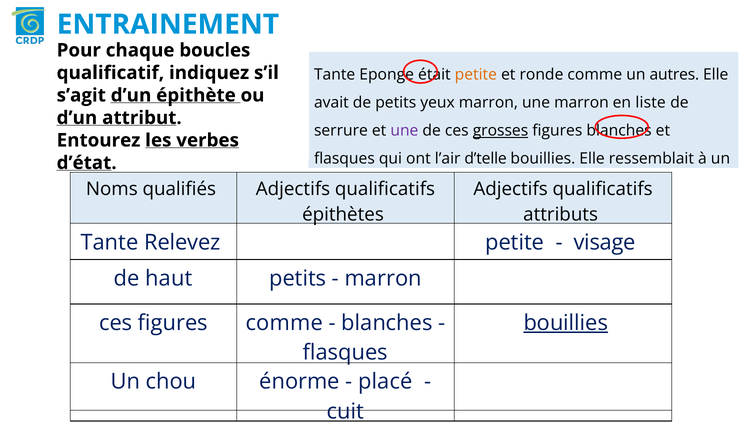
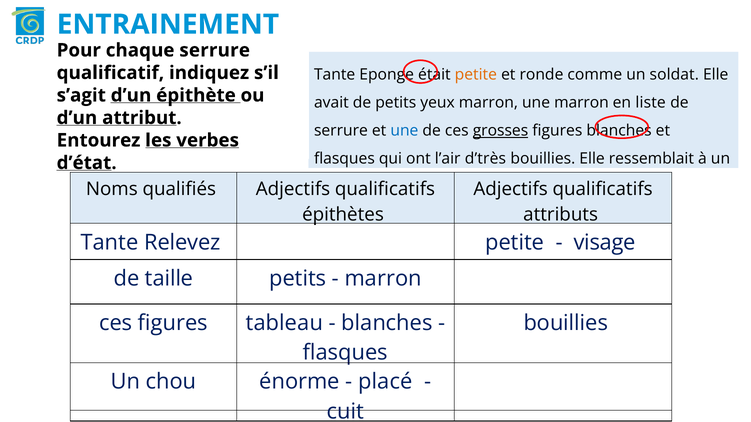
chaque boucles: boucles -> serrure
autres: autres -> soldat
une at (404, 131) colour: purple -> blue
d’telle: d’telle -> d’très
haut: haut -> taille
figures comme: comme -> tableau
bouillies at (566, 323) underline: present -> none
